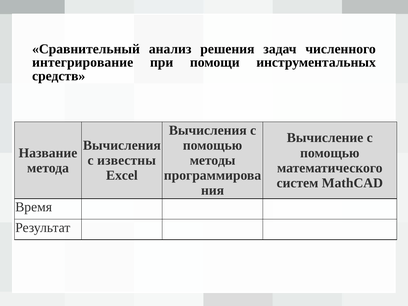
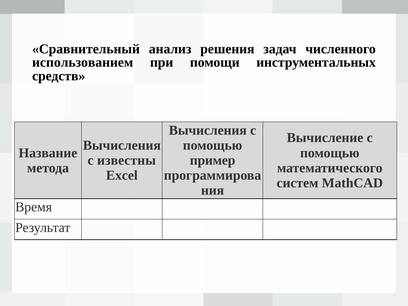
интегрирование: интегрирование -> использованием
методы: методы -> пример
